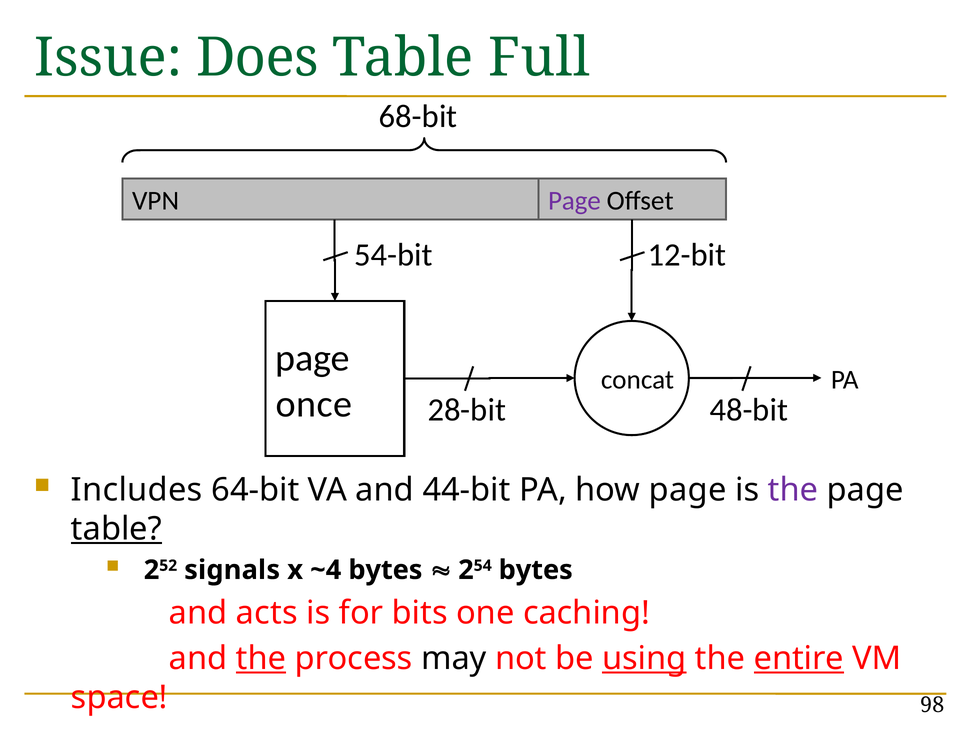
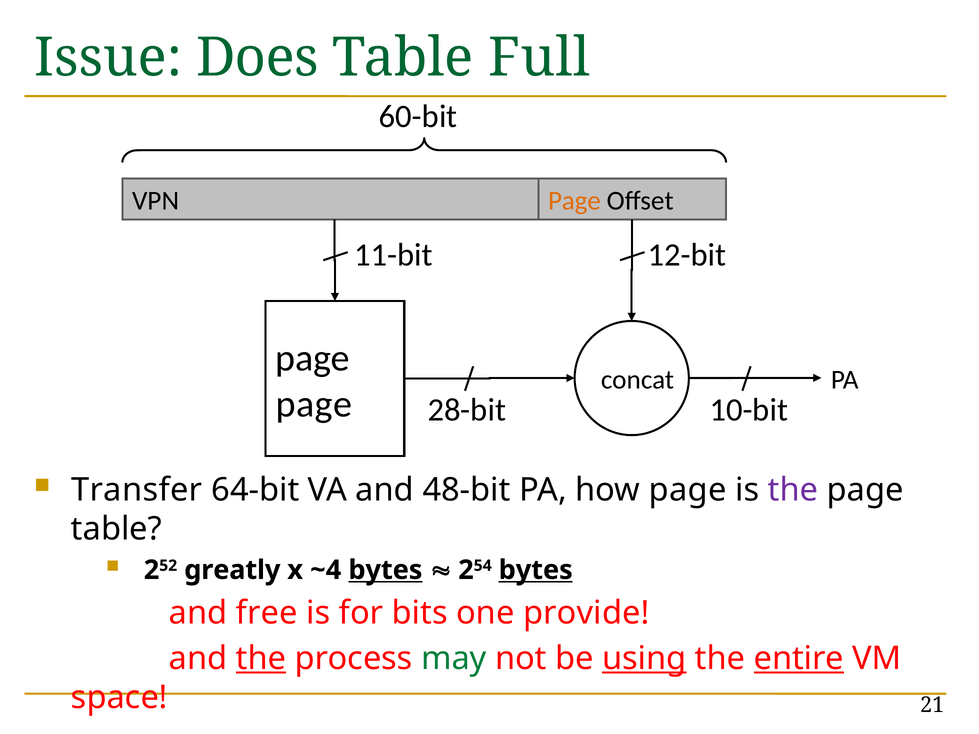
68-bit: 68-bit -> 60-bit
Page at (574, 201) colour: purple -> orange
54-bit: 54-bit -> 11-bit
once at (314, 404): once -> page
48-bit: 48-bit -> 10-bit
Includes: Includes -> Transfer
44-bit: 44-bit -> 48-bit
table at (117, 529) underline: present -> none
signals: signals -> greatly
bytes at (385, 570) underline: none -> present
bytes at (536, 570) underline: none -> present
acts: acts -> free
caching: caching -> provide
may colour: black -> green
98: 98 -> 21
